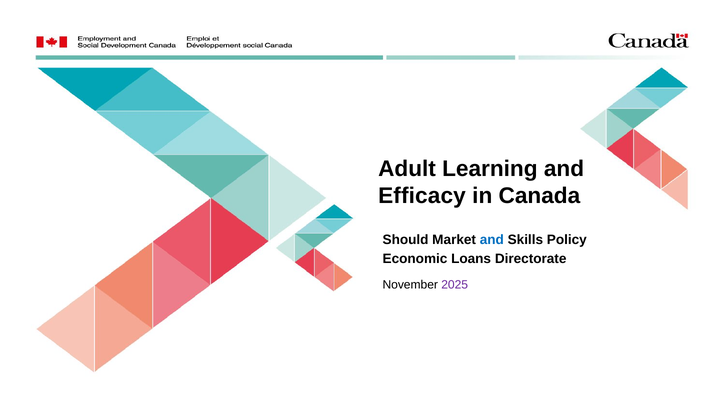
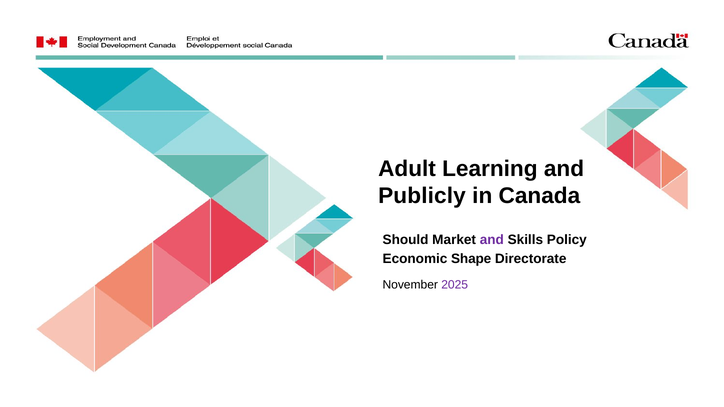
Efficacy: Efficacy -> Publicly
and at (492, 240) colour: blue -> purple
Loans: Loans -> Shape
